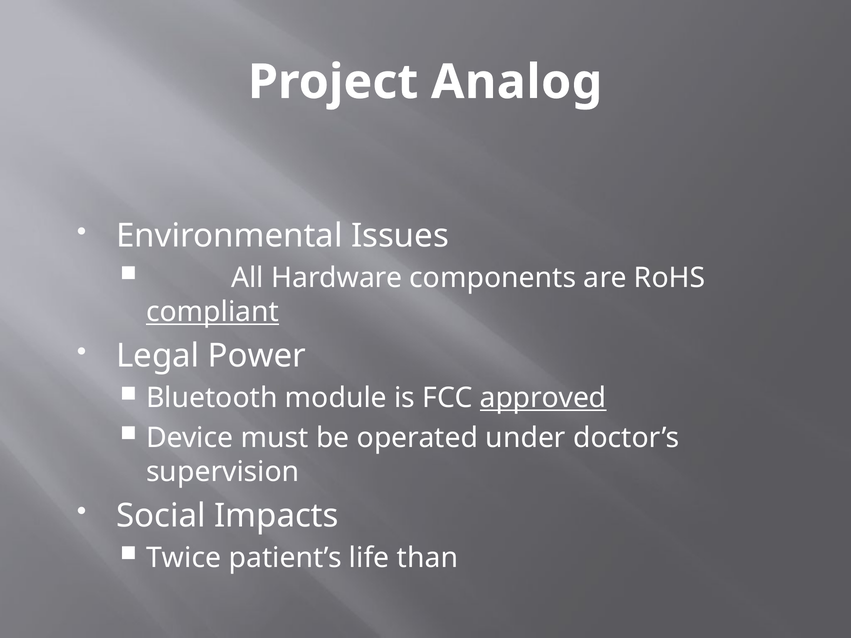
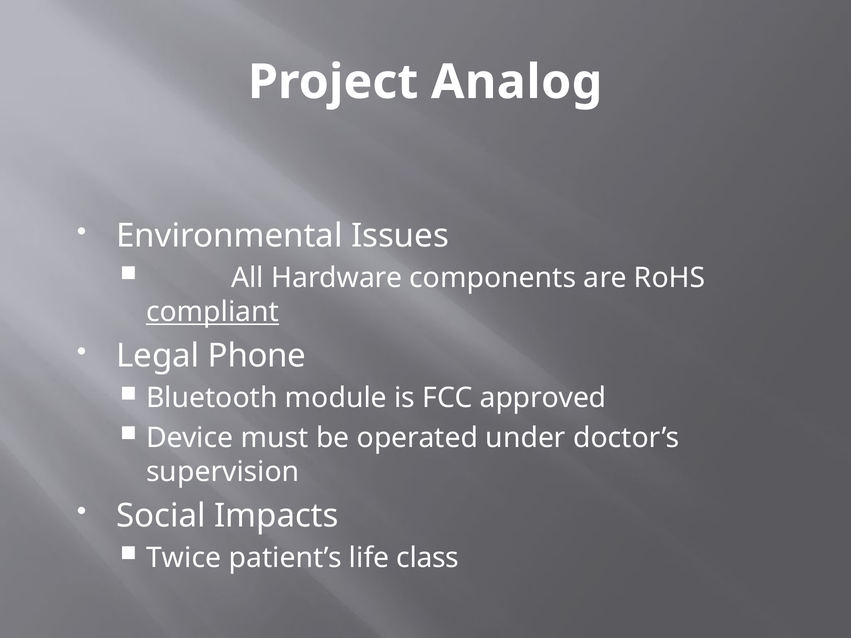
Power: Power -> Phone
approved underline: present -> none
than: than -> class
